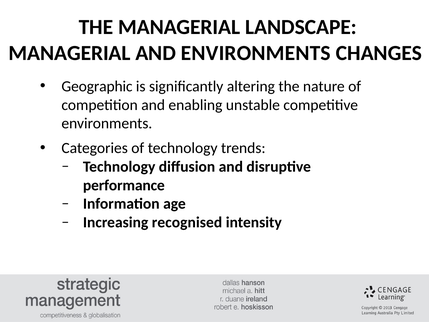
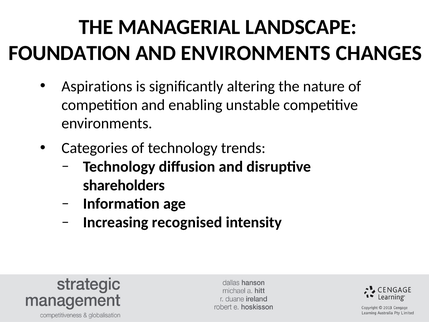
MANAGERIAL at (70, 53): MANAGERIAL -> FOUNDATION
Geographic: Geographic -> Aspirations
performance: performance -> shareholders
